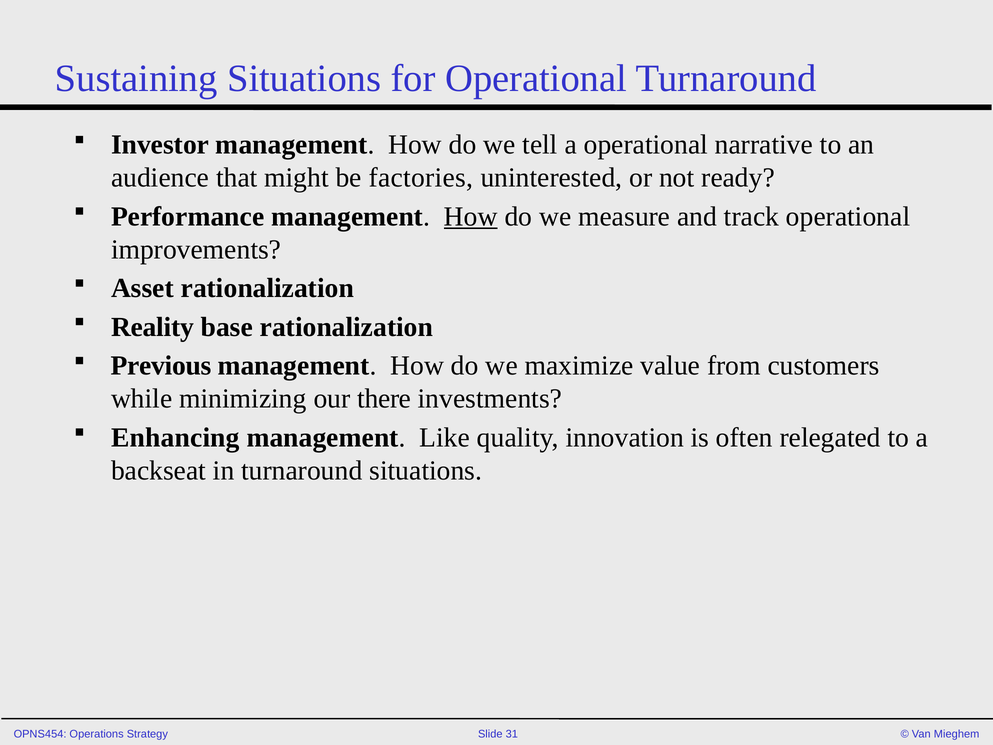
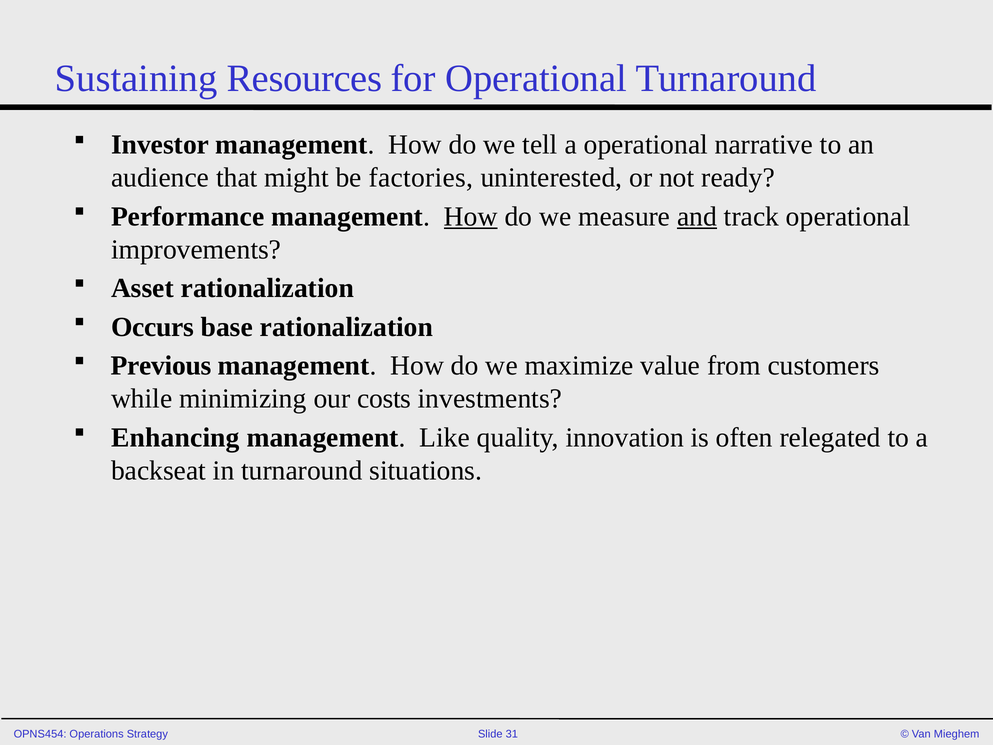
Sustaining Situations: Situations -> Resources
and underline: none -> present
Reality: Reality -> Occurs
there: there -> costs
